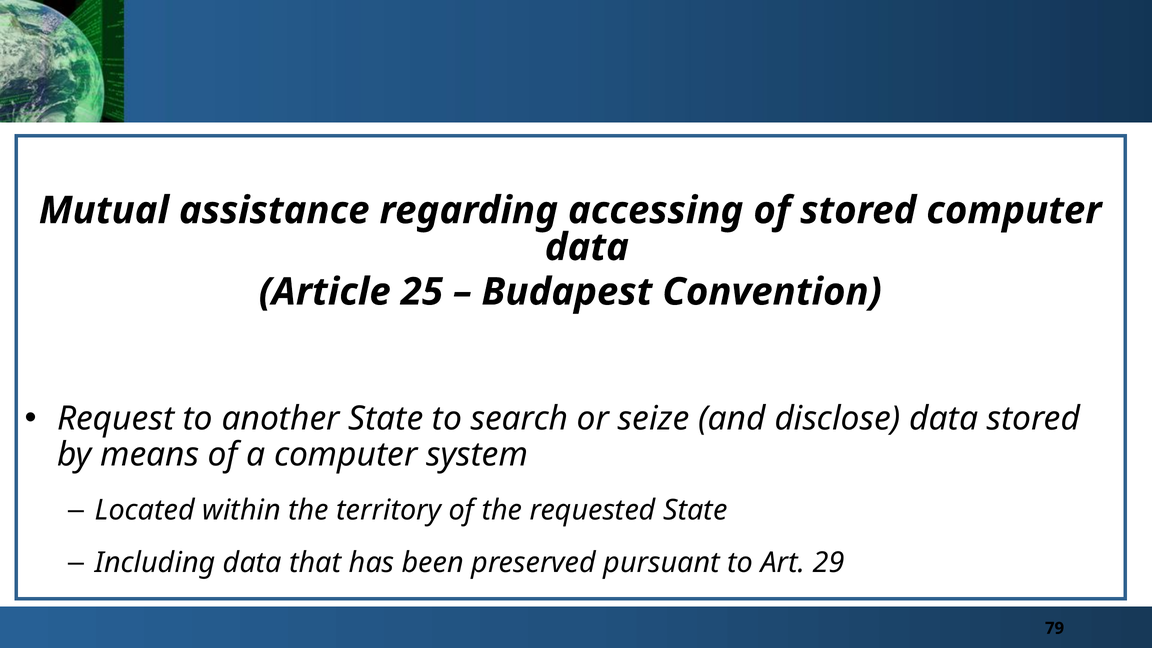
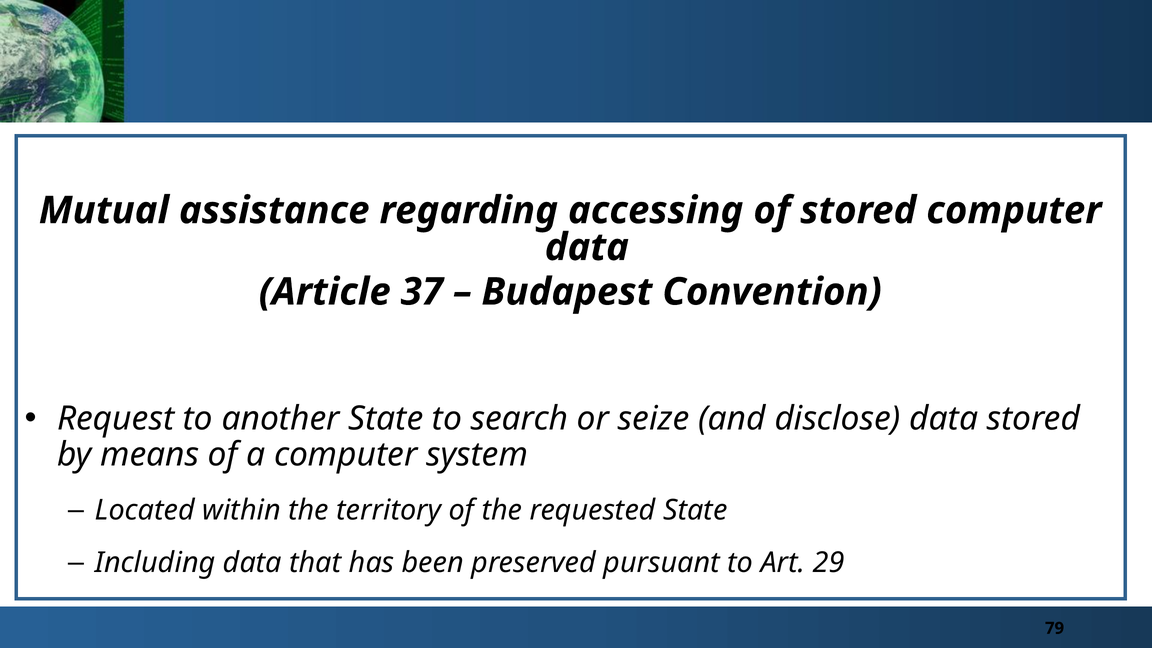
25: 25 -> 37
